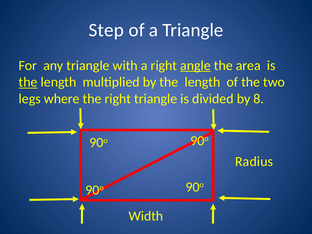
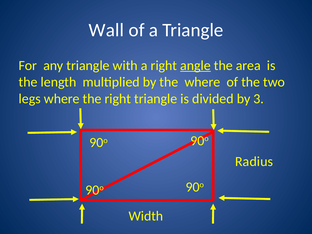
Step: Step -> Wall
the at (28, 82) underline: present -> none
by the length: length -> where
8: 8 -> 3
